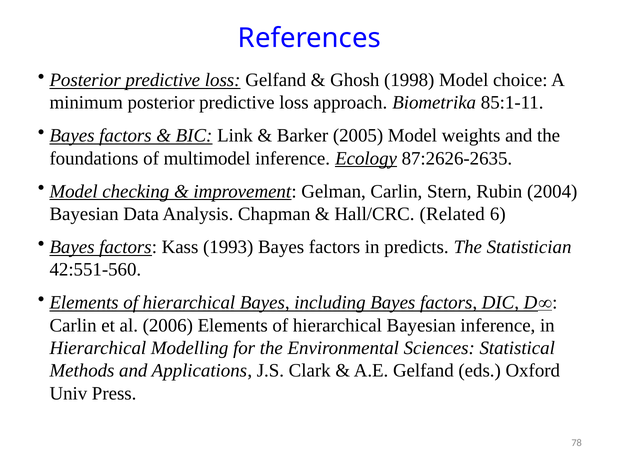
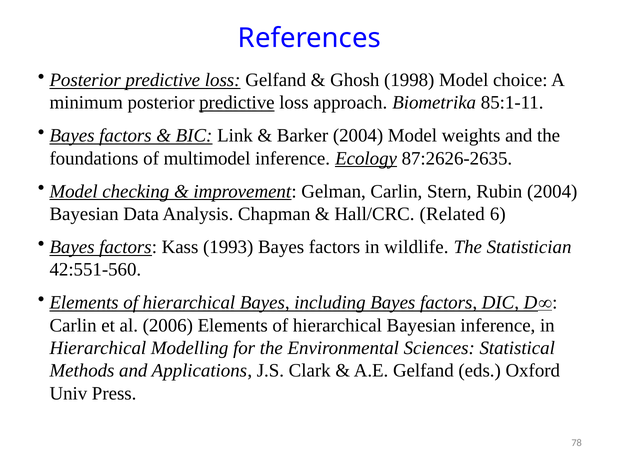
predictive at (237, 103) underline: none -> present
Barker 2005: 2005 -> 2004
predicts: predicts -> wildlife
